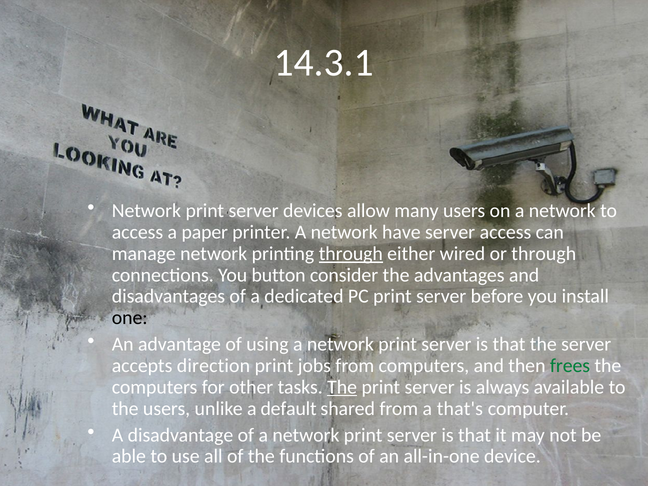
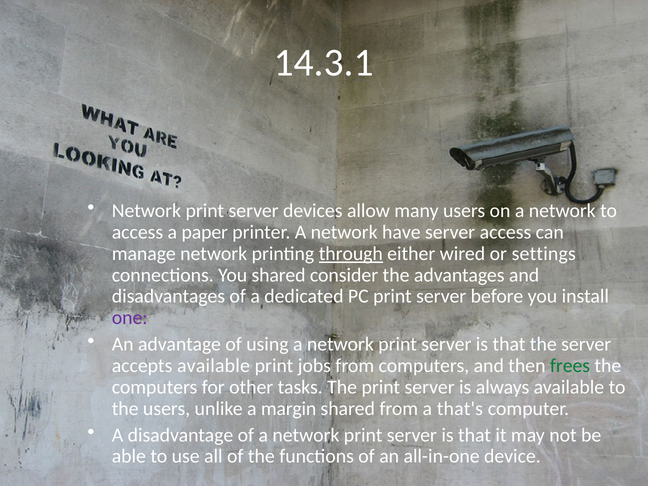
or through: through -> settings
You button: button -> shared
one colour: black -> purple
accepts direction: direction -> available
The at (342, 387) underline: present -> none
default: default -> margin
